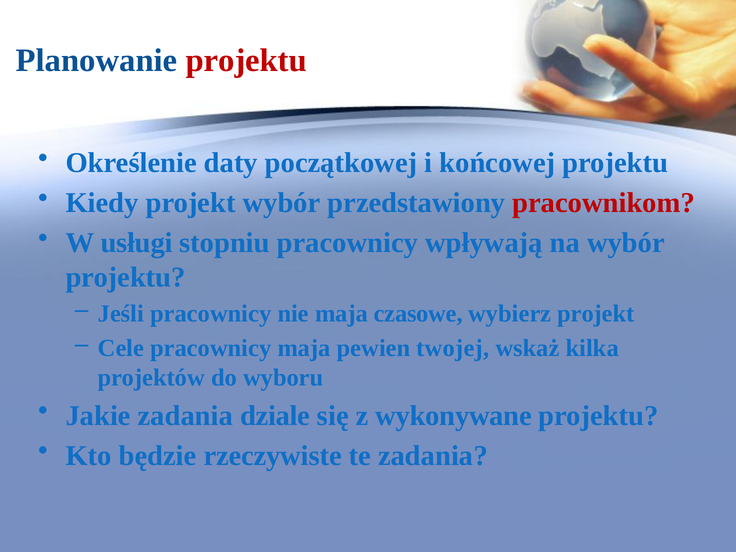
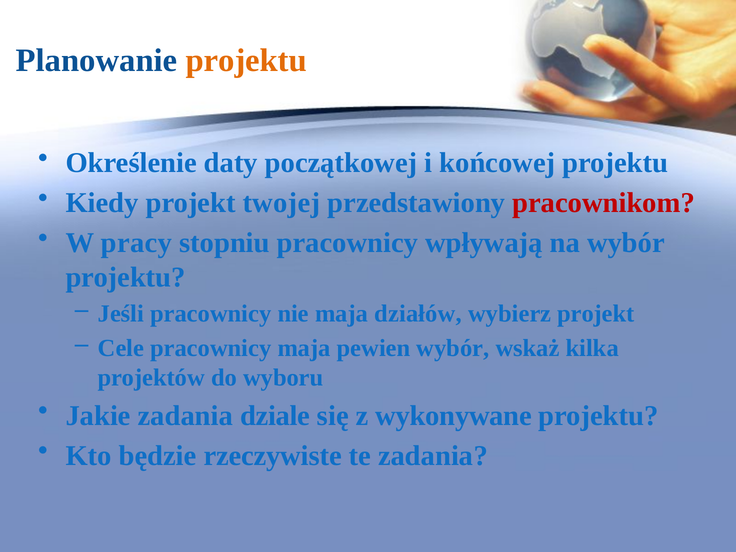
projektu at (246, 61) colour: red -> orange
projekt wybór: wybór -> twojej
usługi: usługi -> pracy
czasowe: czasowe -> działów
pewien twojej: twojej -> wybór
